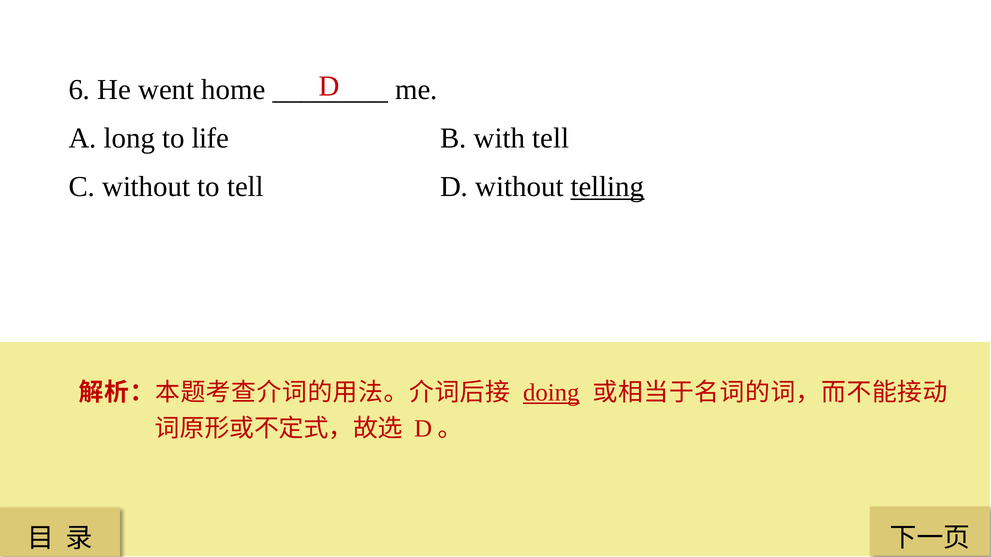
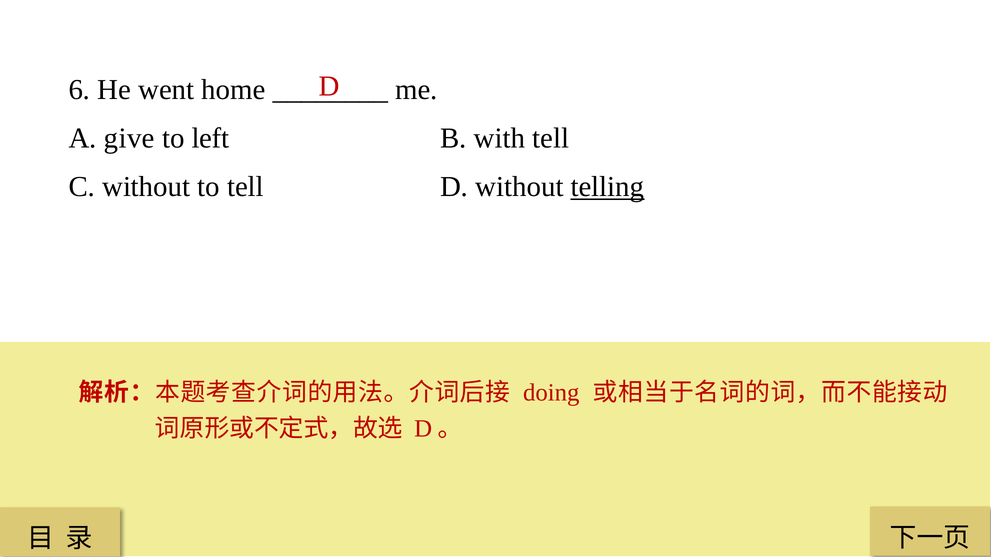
long: long -> give
life: life -> left
doing underline: present -> none
